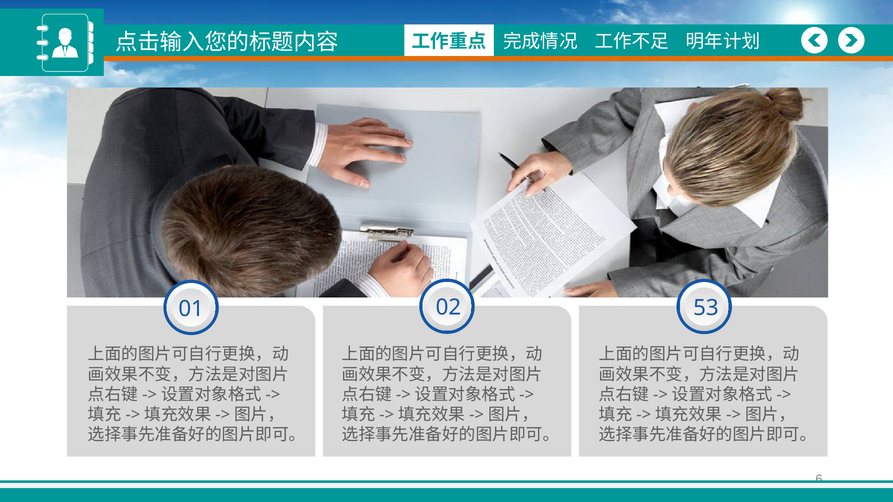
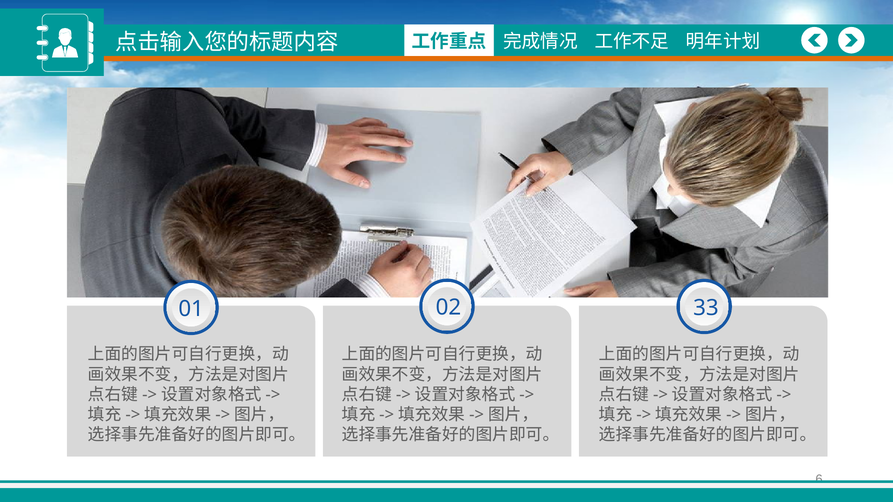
53: 53 -> 33
